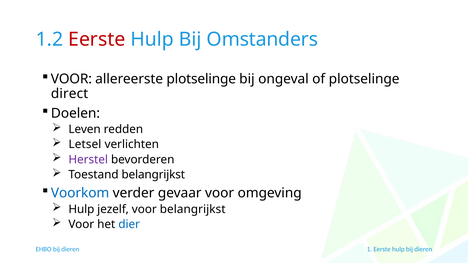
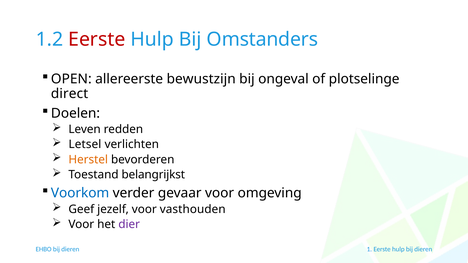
VOOR at (71, 79): VOOR -> OPEN
allereerste plotselinge: plotselinge -> bewustzijn
Herstel colour: purple -> orange
Hulp at (81, 209): Hulp -> Geef
voor belangrijkst: belangrijkst -> vasthouden
dier colour: blue -> purple
